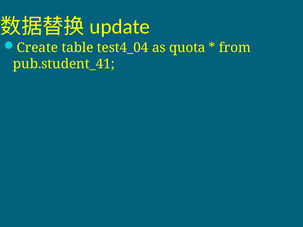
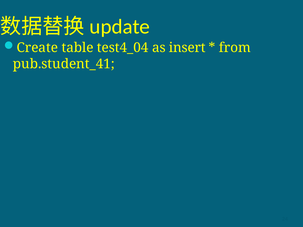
quota: quota -> insert
